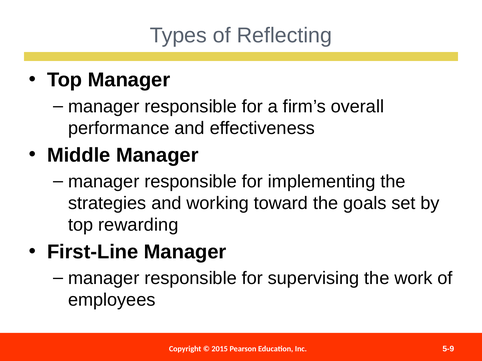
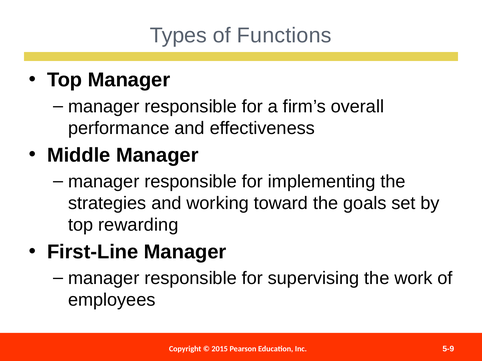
Reflecting: Reflecting -> Functions
